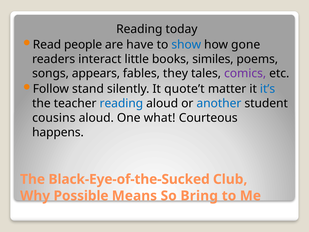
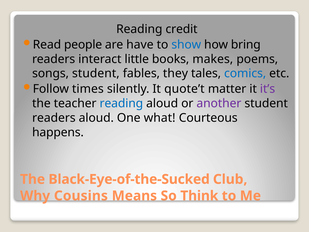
today: today -> credit
gone: gone -> bring
similes: similes -> makes
songs appears: appears -> student
comics colour: purple -> blue
stand: stand -> times
it’s colour: blue -> purple
another colour: blue -> purple
cousins at (54, 118): cousins -> readers
Possible: Possible -> Cousins
Bring: Bring -> Think
